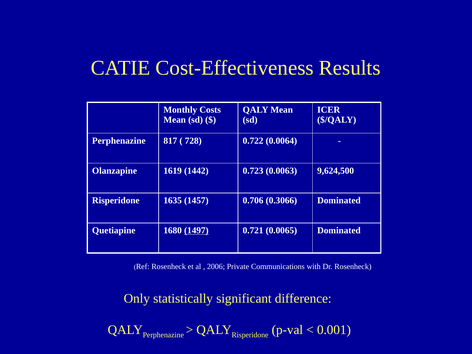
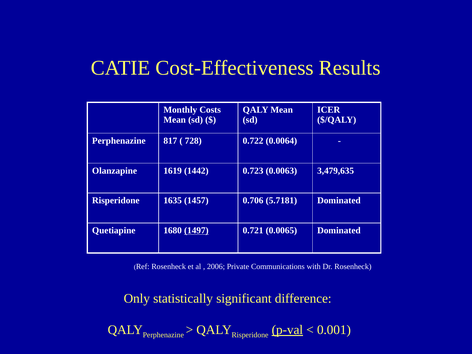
9,624,500: 9,624,500 -> 3,479,635
0.3066: 0.3066 -> 5.7181
p-val underline: none -> present
